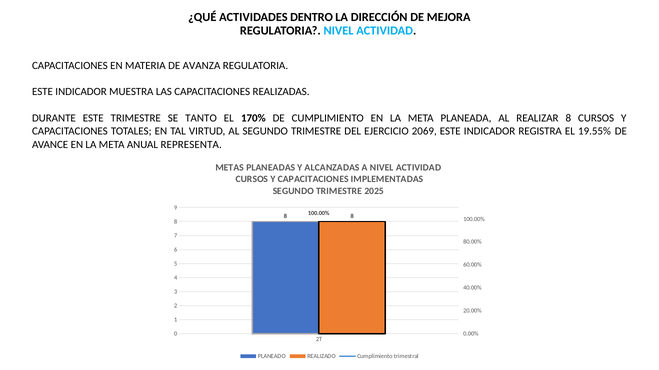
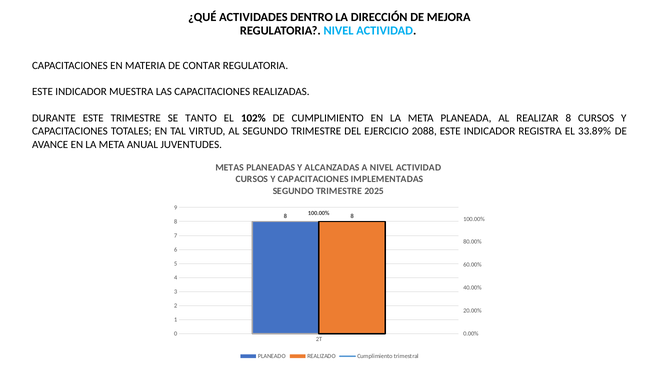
AVANZA: AVANZA -> CONTAR
170%: 170% -> 102%
2069: 2069 -> 2088
19.55%: 19.55% -> 33.89%
REPRESENTA: REPRESENTA -> JUVENTUDES
